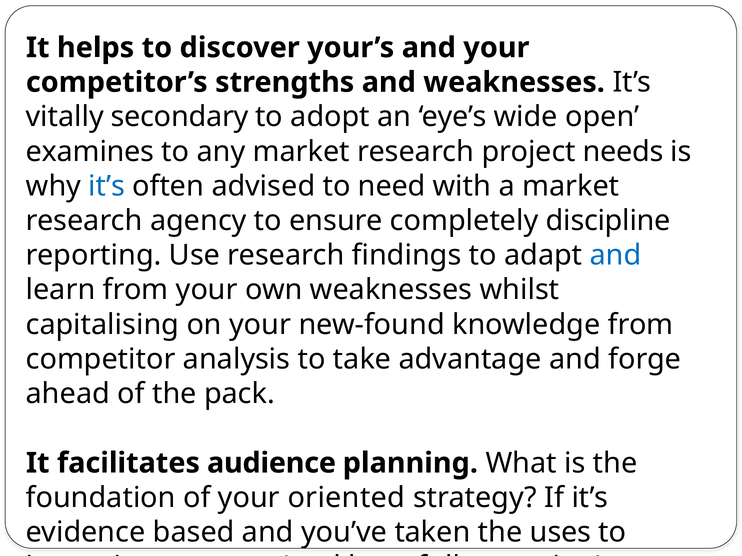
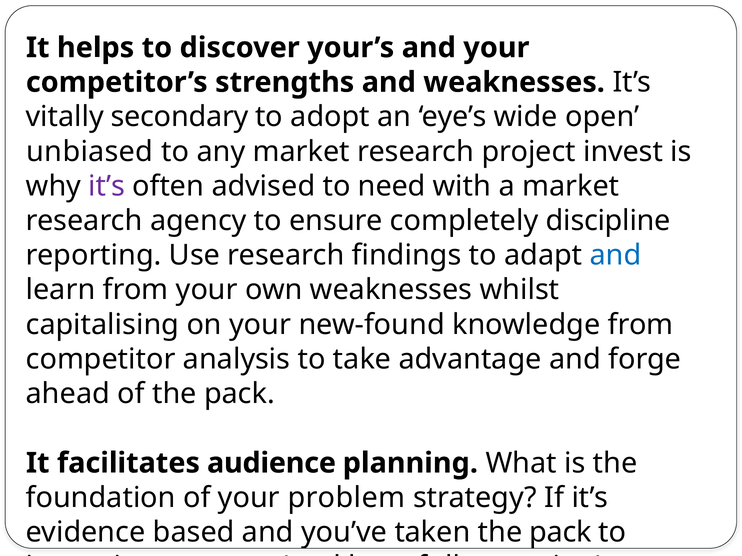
examines: examines -> unbiased
project needs: needs -> invest
it’s at (107, 186) colour: blue -> purple
oriented: oriented -> problem
taken the uses: uses -> pack
